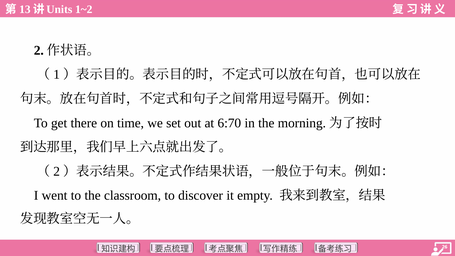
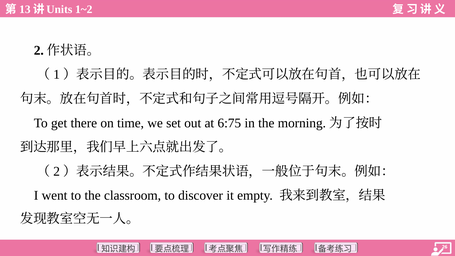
6:70: 6:70 -> 6:75
